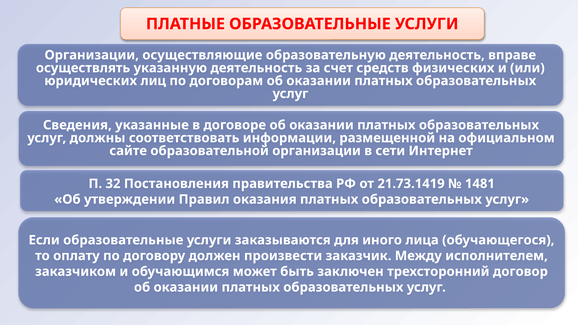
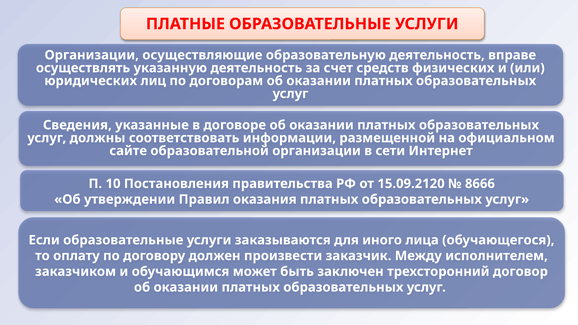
32: 32 -> 10
21.73.1419: 21.73.1419 -> 15.09.2120
1481: 1481 -> 8666
